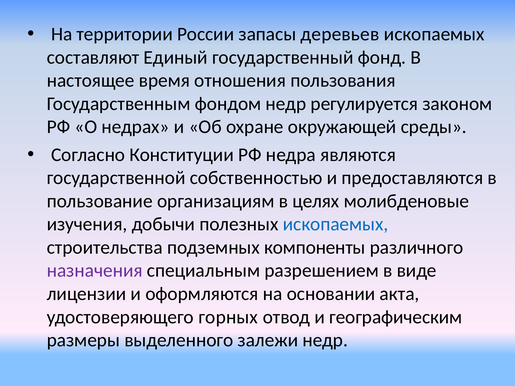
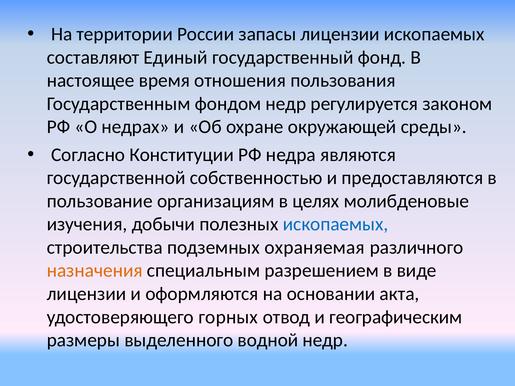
запасы деревьев: деревьев -> лицензии
компоненты: компоненты -> охраняемая
назначения colour: purple -> orange
залежи: залежи -> водной
